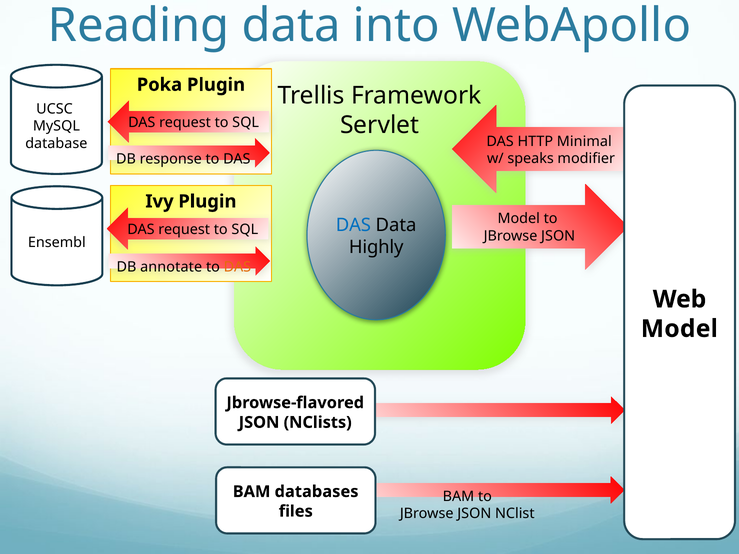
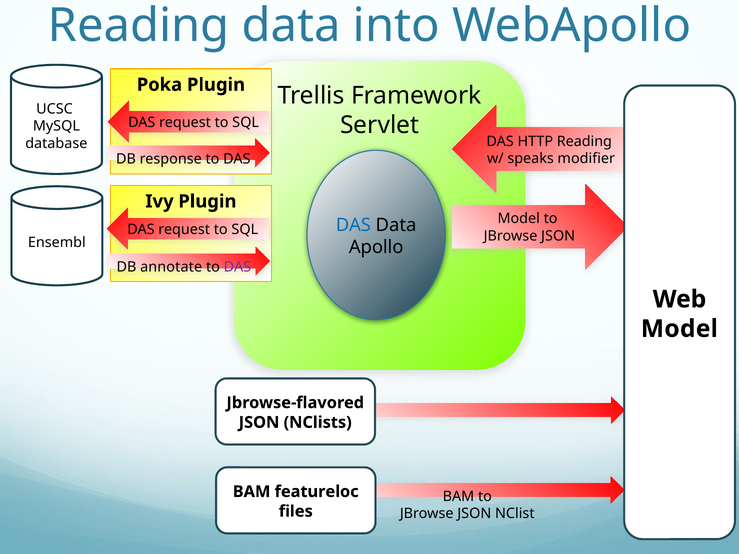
HTTP Minimal: Minimal -> Reading
Highly: Highly -> Apollo
DAS at (237, 267) colour: orange -> purple
databases: databases -> featureloc
